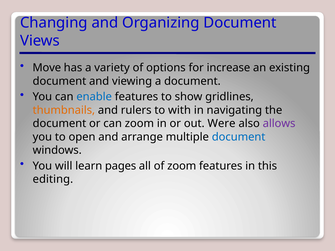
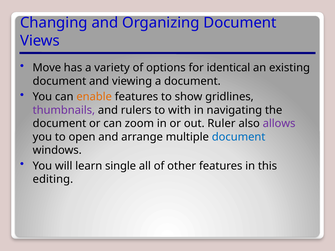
increase: increase -> identical
enable colour: blue -> orange
thumbnails colour: orange -> purple
Were: Were -> Ruler
pages: pages -> single
of zoom: zoom -> other
